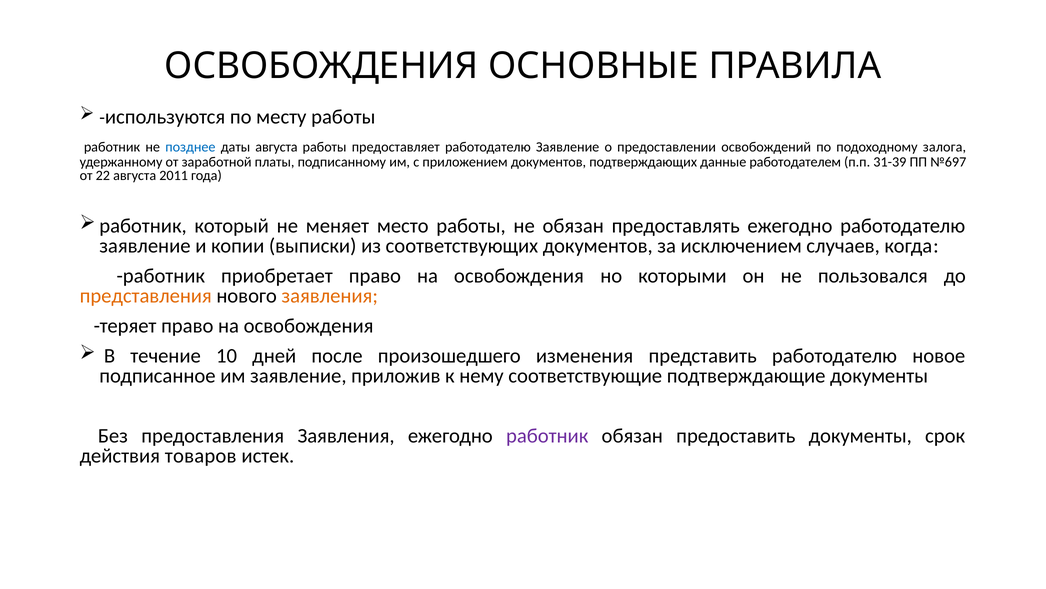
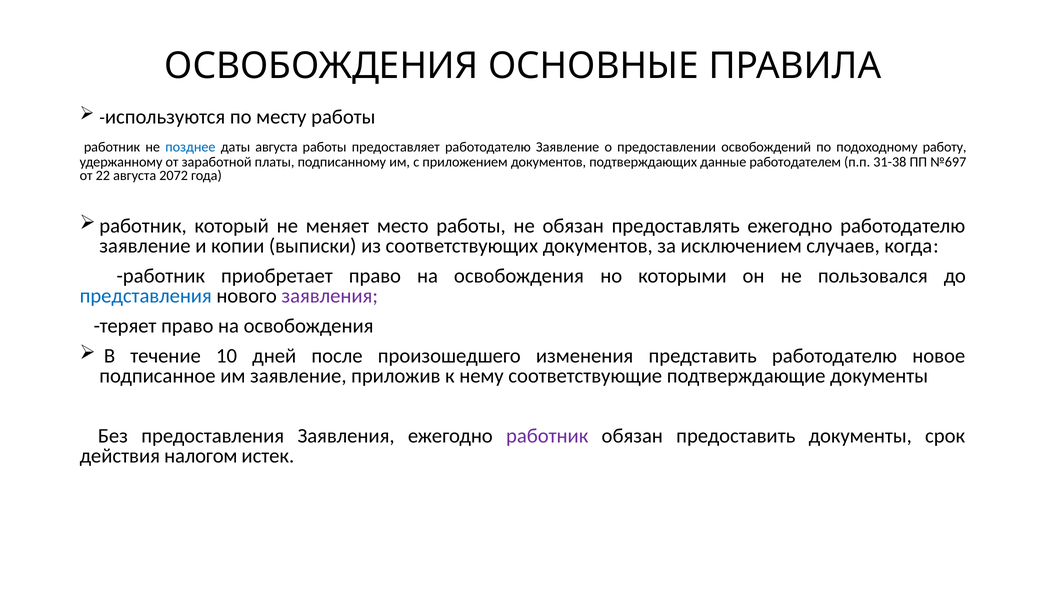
залога: залога -> работу
31-39: 31-39 -> 31-38
2011: 2011 -> 2072
представления colour: orange -> blue
заявления at (330, 296) colour: orange -> purple
товаров: товаров -> налогом
